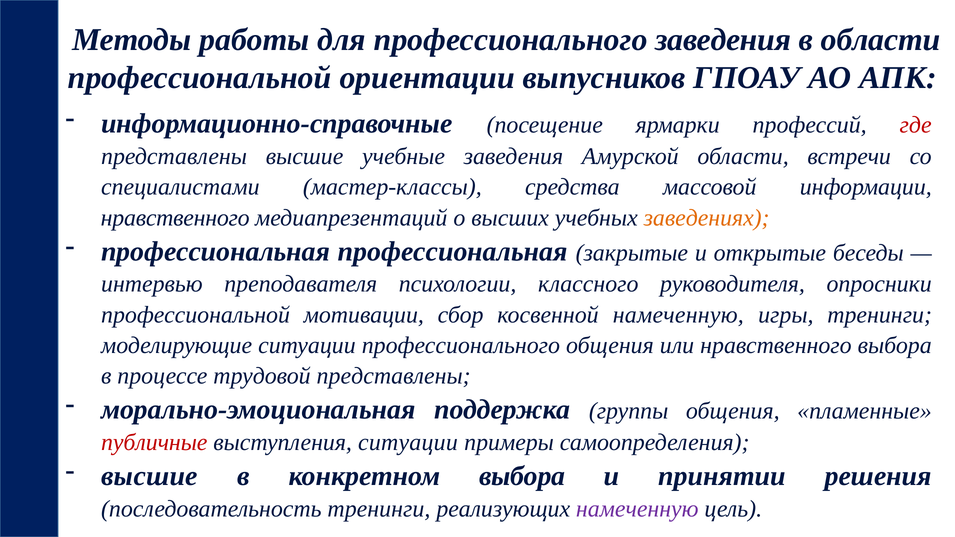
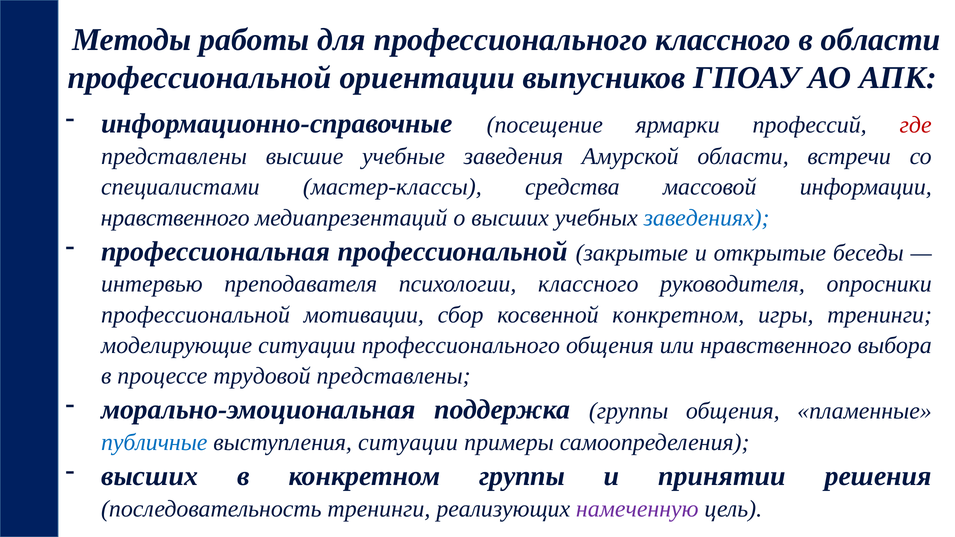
профессионального заведения: заведения -> классного
заведениях colour: orange -> blue
профессиональная профессиональная: профессиональная -> профессиональной
косвенной намеченную: намеченную -> конкретном
публичные colour: red -> blue
высшие at (150, 476): высшие -> высших
конкретном выбора: выбора -> группы
